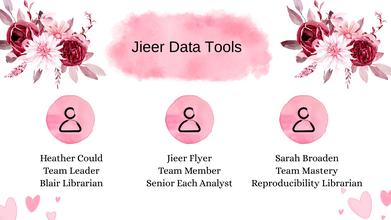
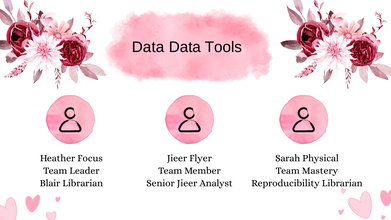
Jieer at (148, 47): Jieer -> Data
Could: Could -> Focus
Broaden: Broaden -> Physical
Senior Each: Each -> Jieer
